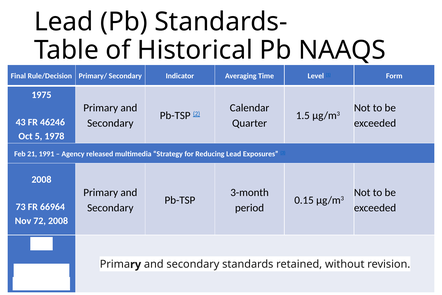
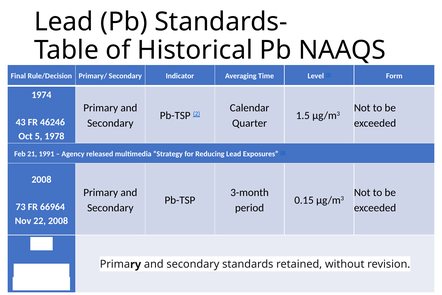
1975: 1975 -> 1974
72: 72 -> 22
